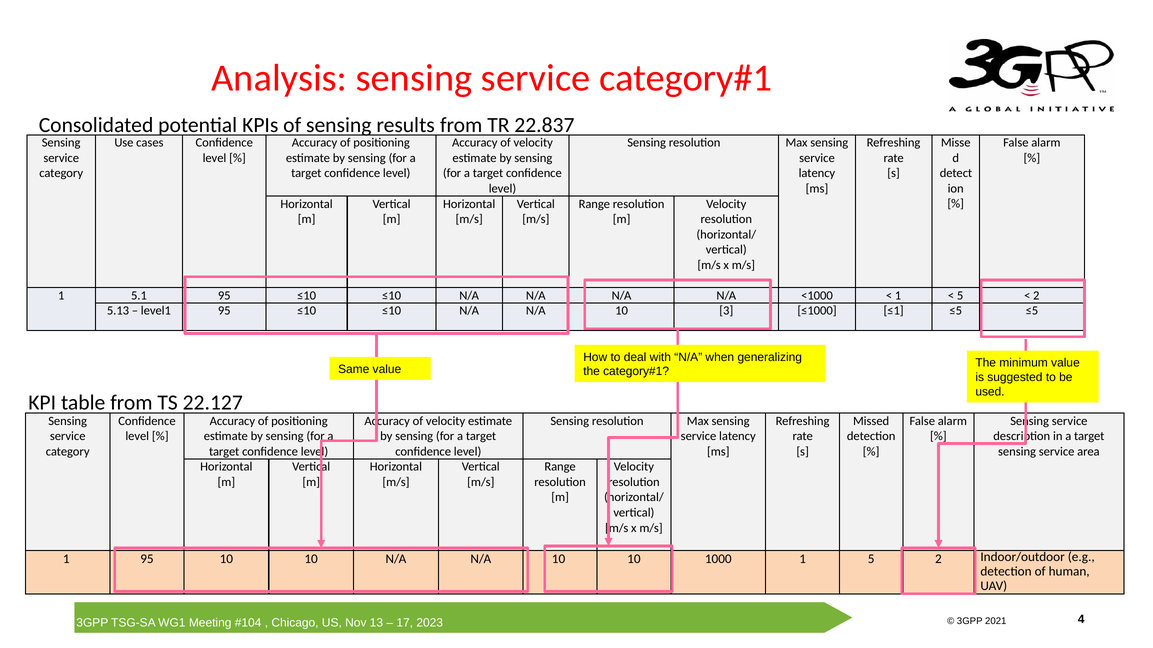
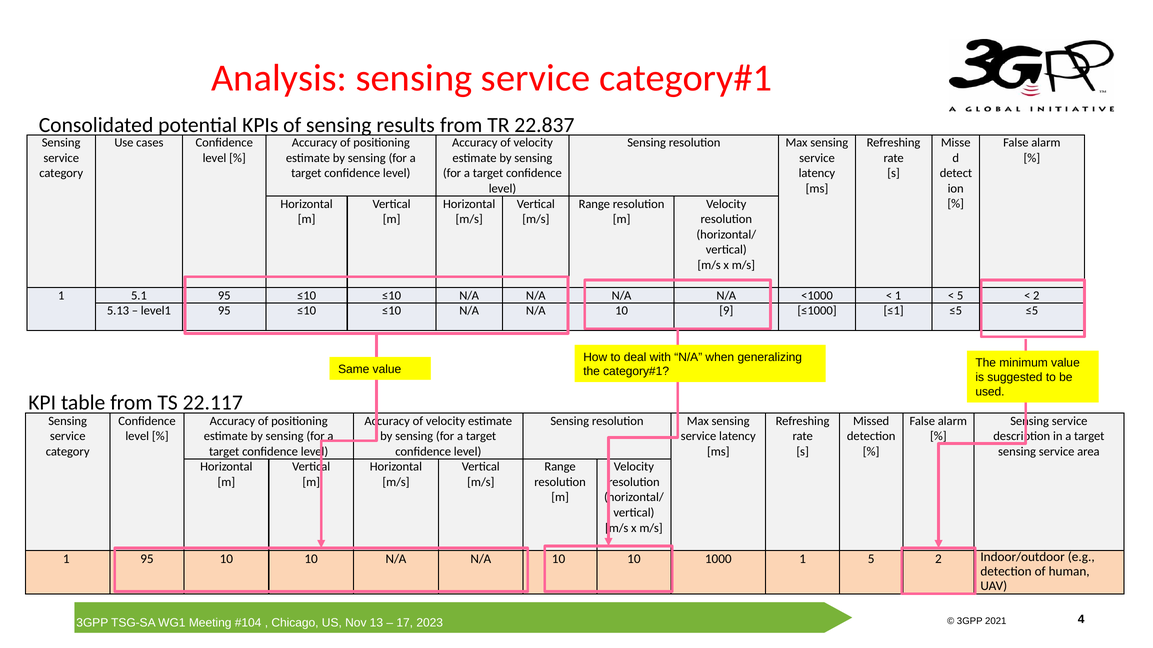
3: 3 -> 9
22.127: 22.127 -> 22.117
